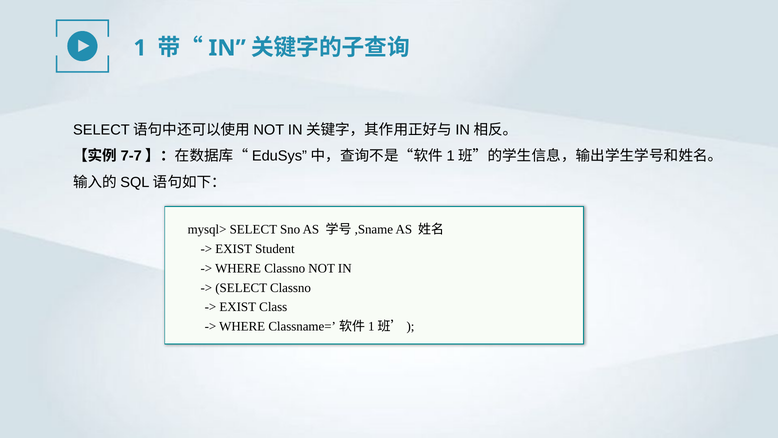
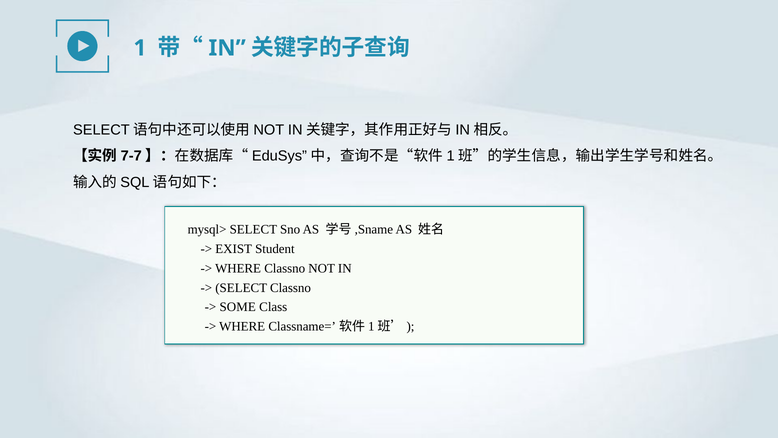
EXIST at (238, 307): EXIST -> SOME
